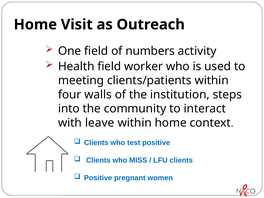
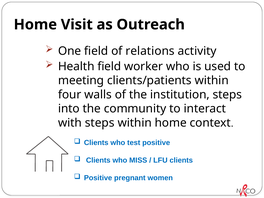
numbers: numbers -> relations
with leave: leave -> steps
